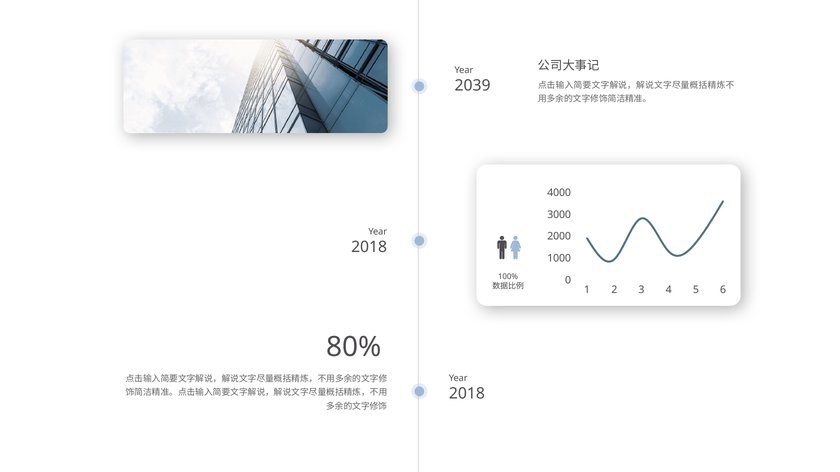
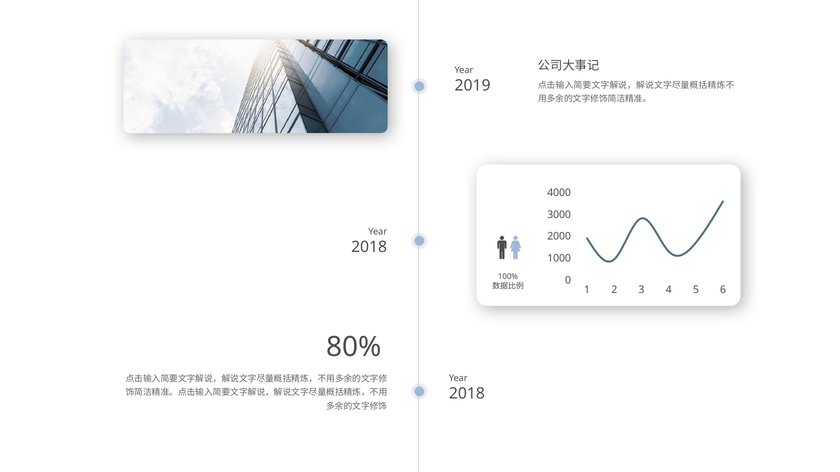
2039: 2039 -> 2019
